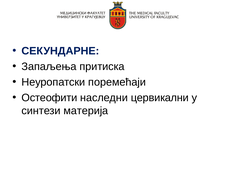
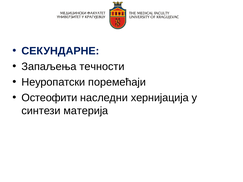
притиска: притиска -> течности
цервикални: цервикални -> хернијација
